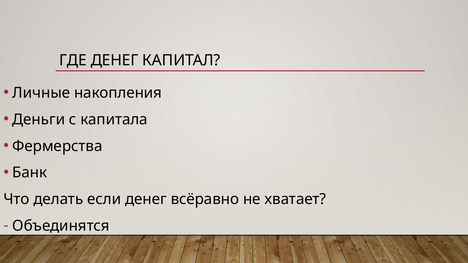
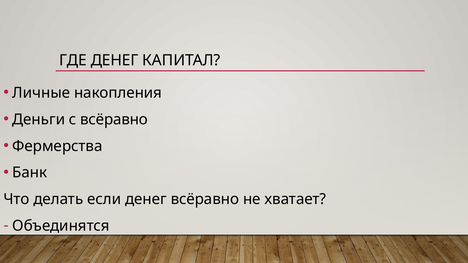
с капитала: капитала -> всёравно
